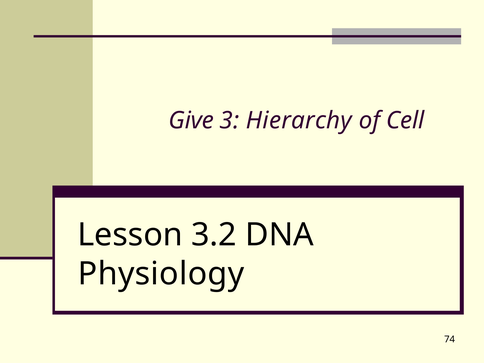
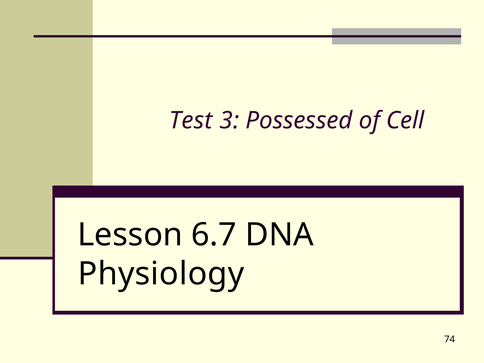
Give: Give -> Test
Hierarchy: Hierarchy -> Possessed
3.2: 3.2 -> 6.7
